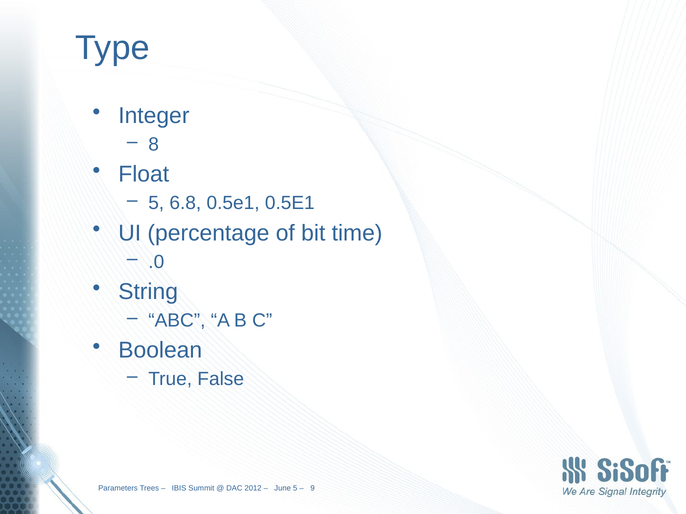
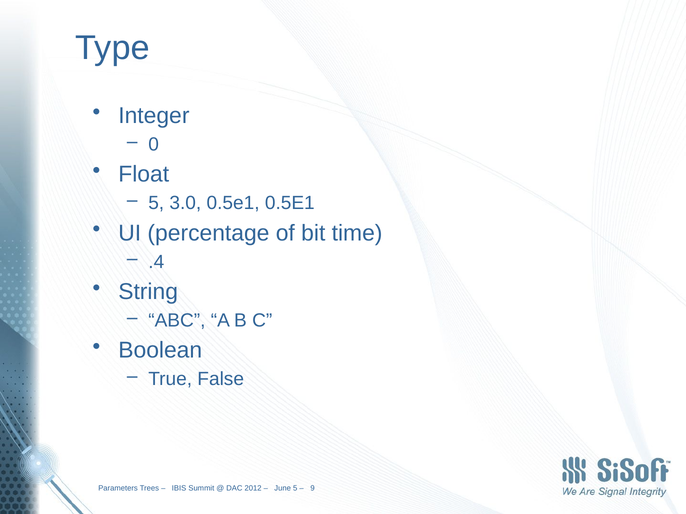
8: 8 -> 0
6.8: 6.8 -> 3.0
.0: .0 -> .4
